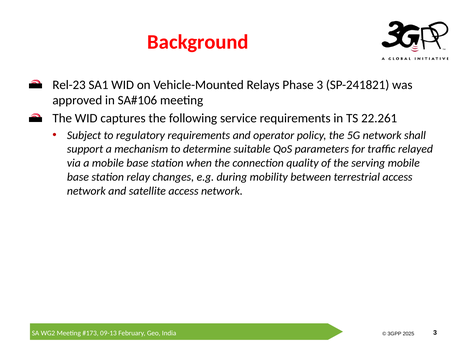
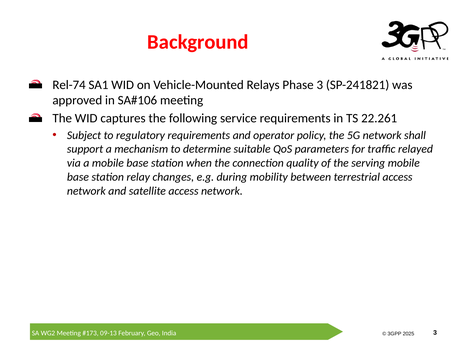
Rel-23: Rel-23 -> Rel-74
